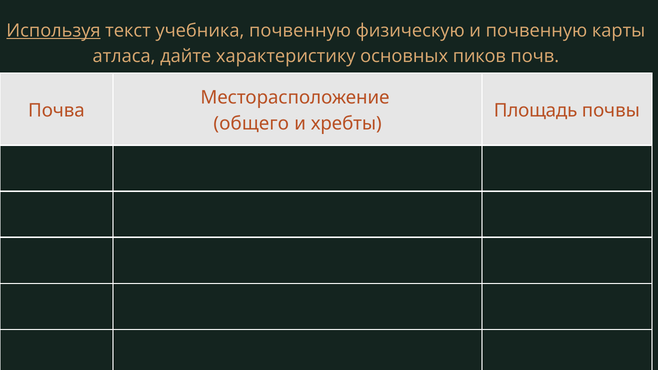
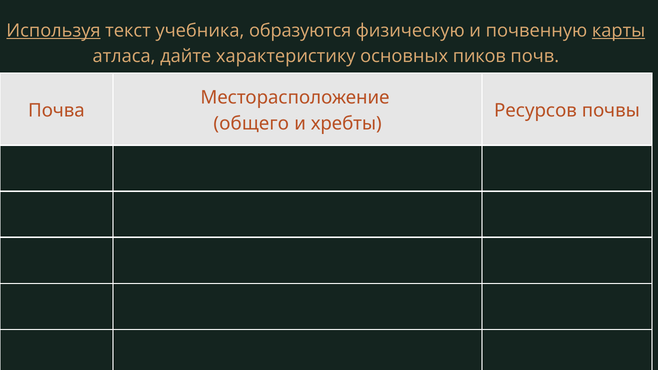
учебника почвенную: почвенную -> образуются
карты underline: none -> present
Площадь: Площадь -> Ресурсов
